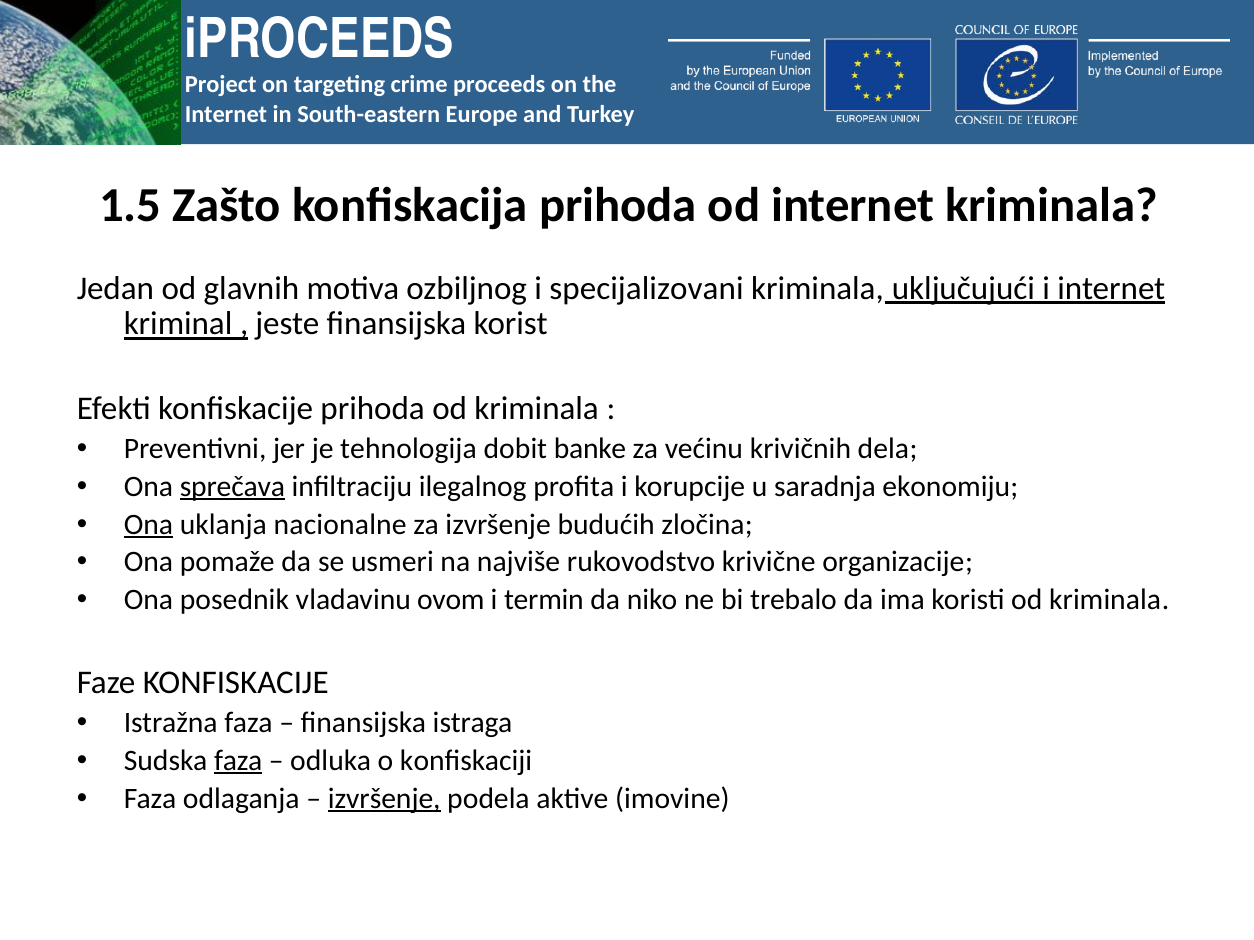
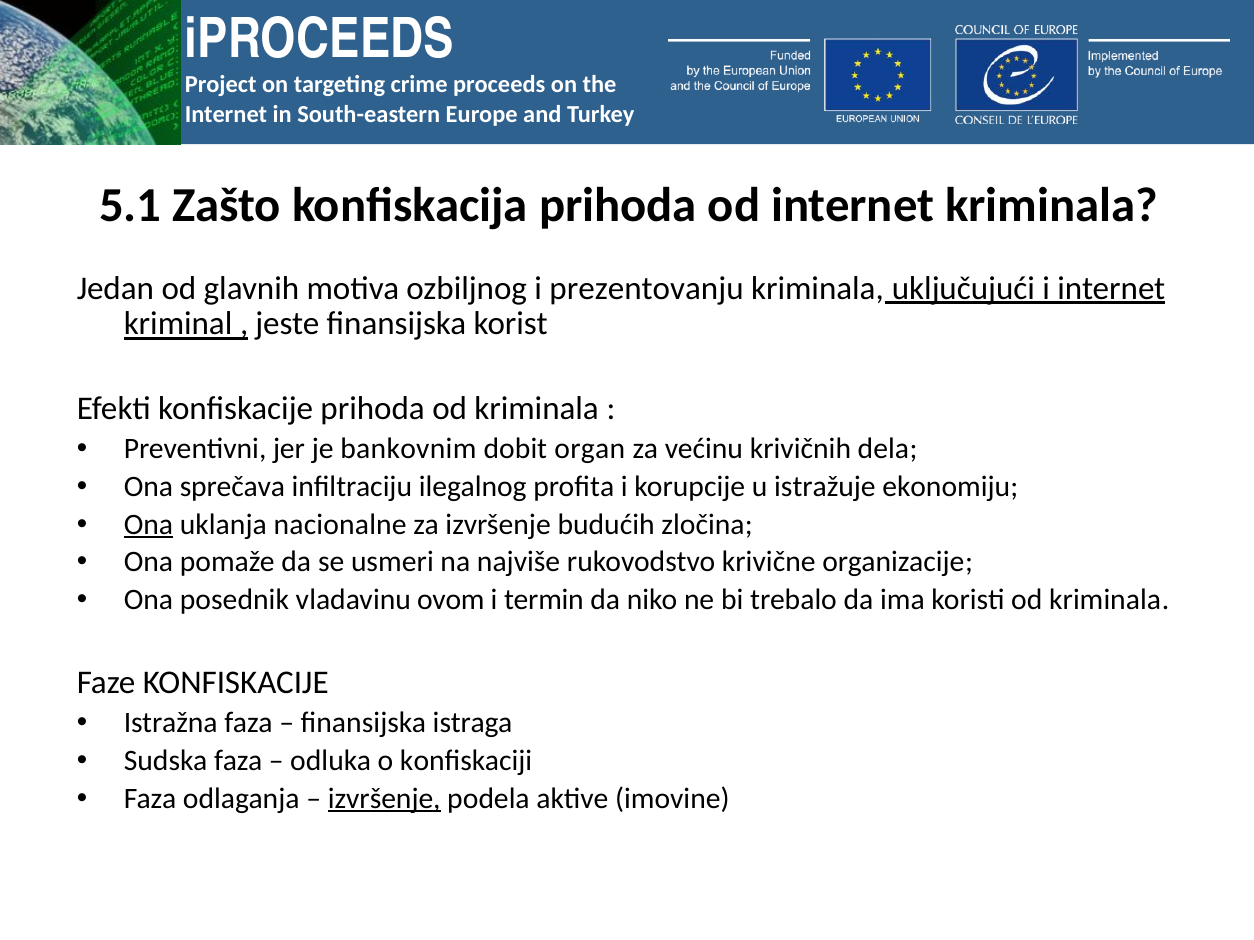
1.5: 1.5 -> 5.1
specijalizovani: specijalizovani -> prezentovanju
tehnologija: tehnologija -> bankovnim
banke: banke -> organ
sprečava underline: present -> none
saradnja: saradnja -> istražuje
faza at (238, 761) underline: present -> none
